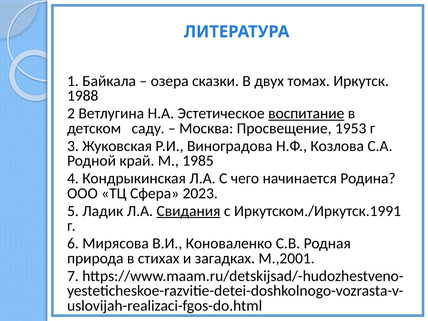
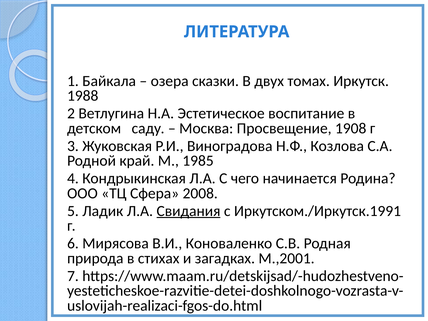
воспитание underline: present -> none
1953: 1953 -> 1908
2023: 2023 -> 2008
